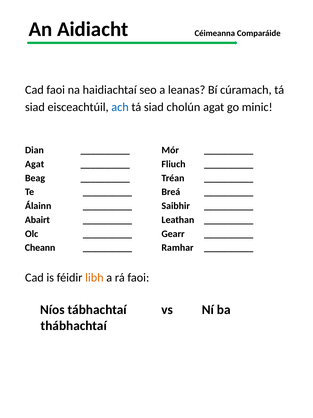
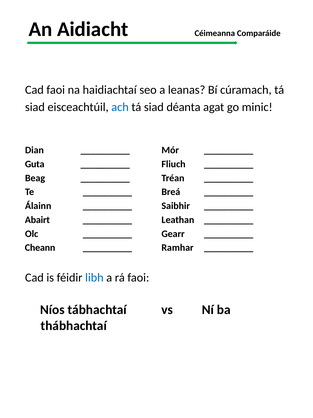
cholún: cholún -> déanta
Agat at (35, 164): Agat -> Guta
libh colour: orange -> blue
